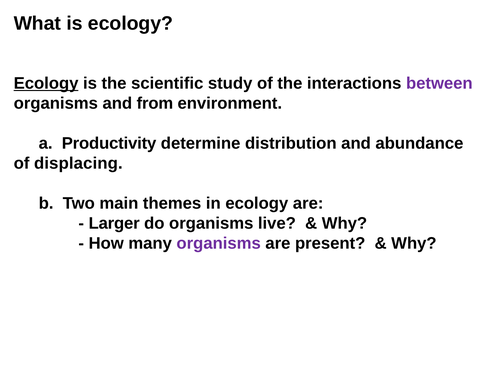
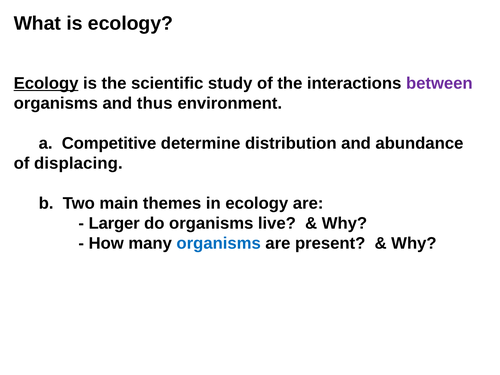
from: from -> thus
Productivity: Productivity -> Competitive
organisms at (219, 243) colour: purple -> blue
